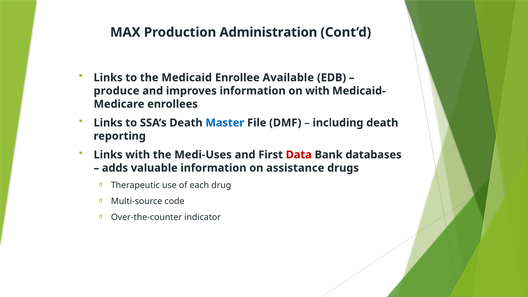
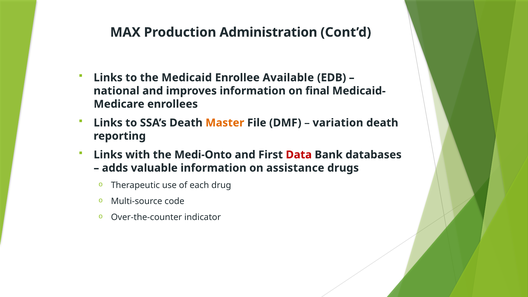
produce: produce -> national
on with: with -> final
Master colour: blue -> orange
including: including -> variation
Medi-Uses: Medi-Uses -> Medi-Onto
